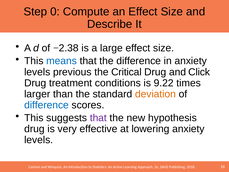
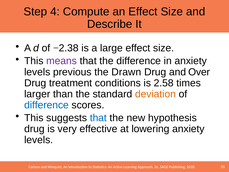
0: 0 -> 4
means colour: blue -> purple
Critical: Critical -> Drawn
Click: Click -> Over
9.22: 9.22 -> 2.58
that at (98, 118) colour: purple -> blue
